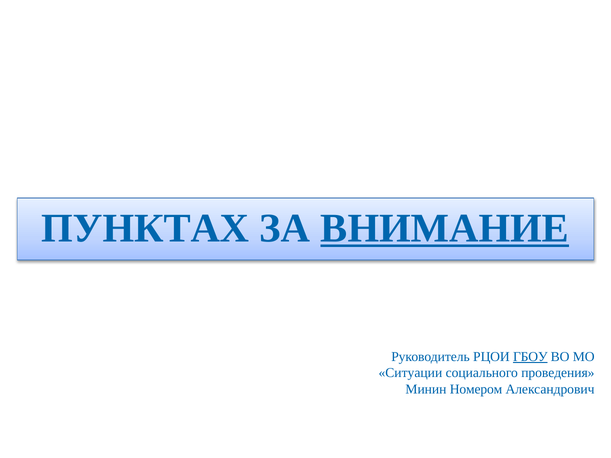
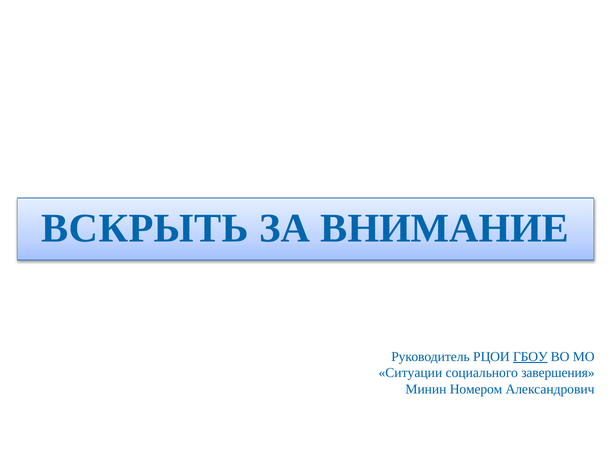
ПУНКТАХ: ПУНКТАХ -> ВСКРЫТЬ
ВНИМАНИЕ underline: present -> none
проведения: проведения -> завершения
